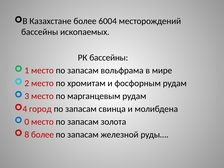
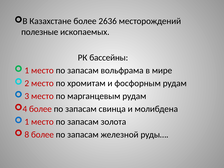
6004: 6004 -> 2636
бассейны at (40, 32): бассейны -> полезные
4 город: город -> более
0 at (27, 122): 0 -> 1
